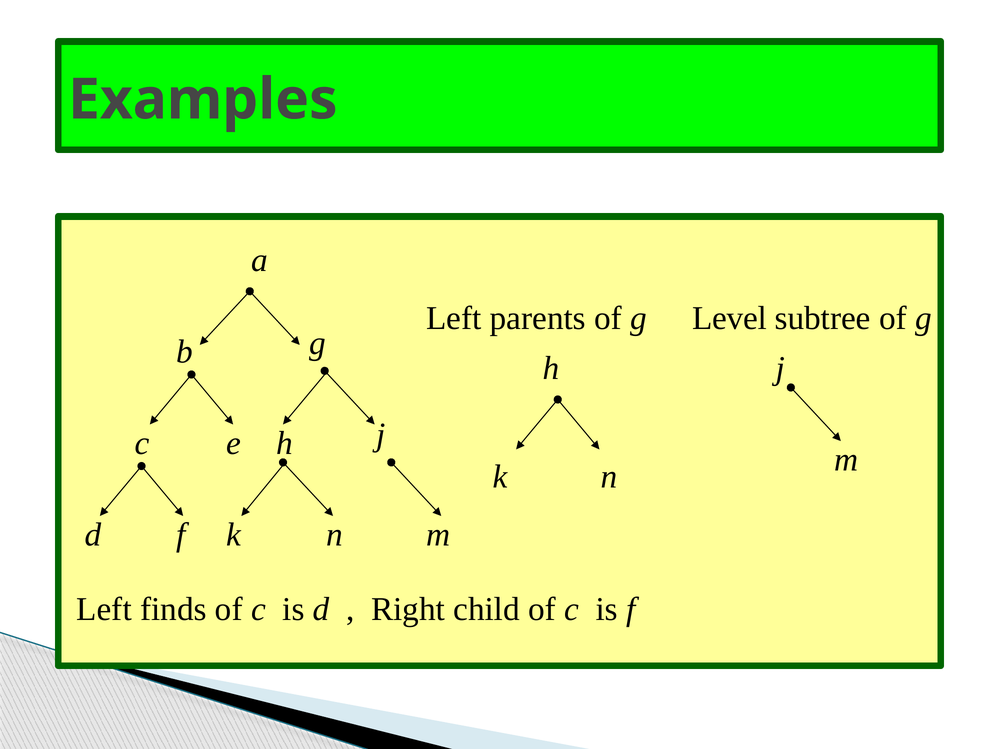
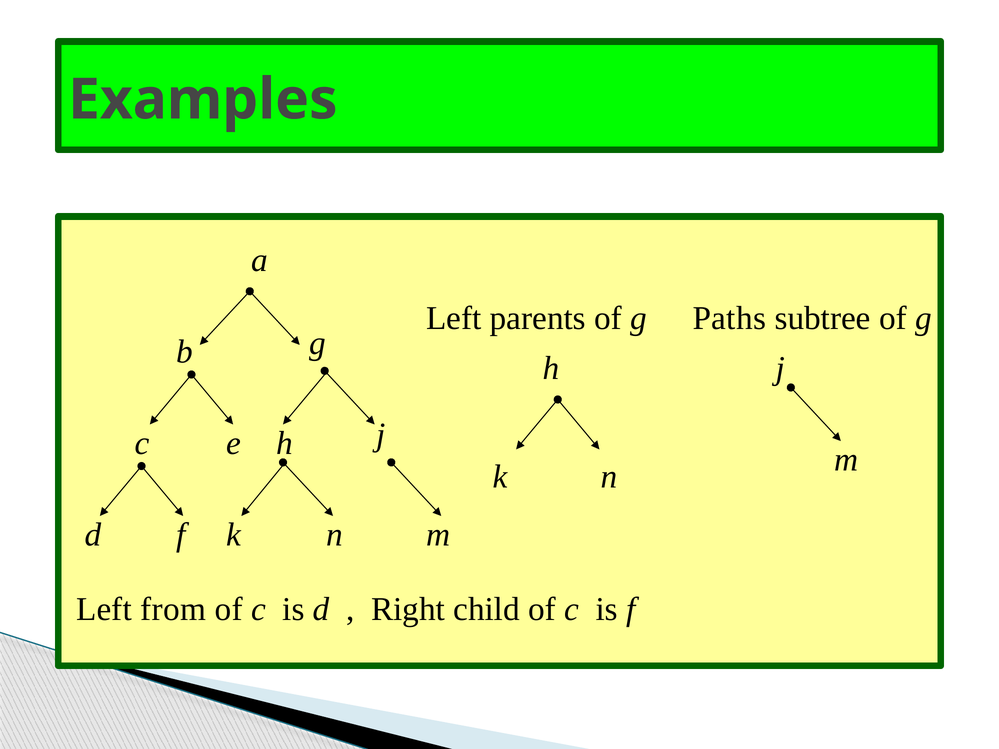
Level: Level -> Paths
finds: finds -> from
